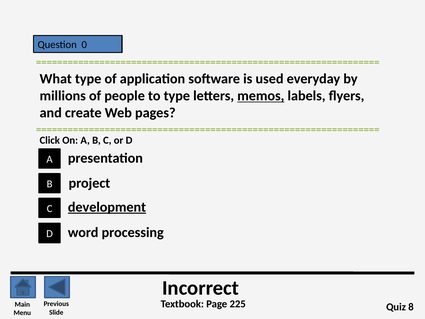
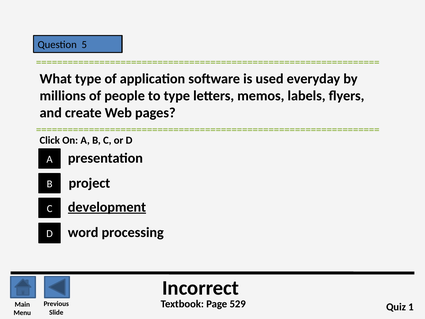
0: 0 -> 5
memos underline: present -> none
225: 225 -> 529
8: 8 -> 1
